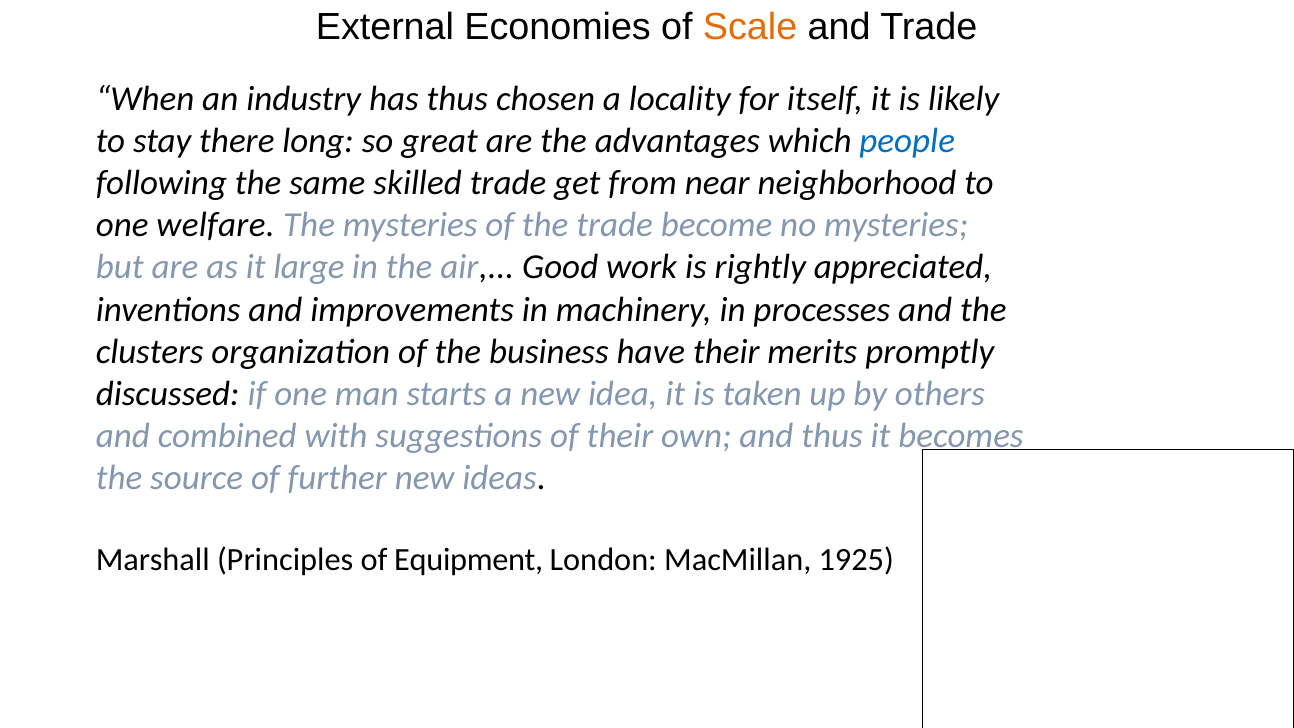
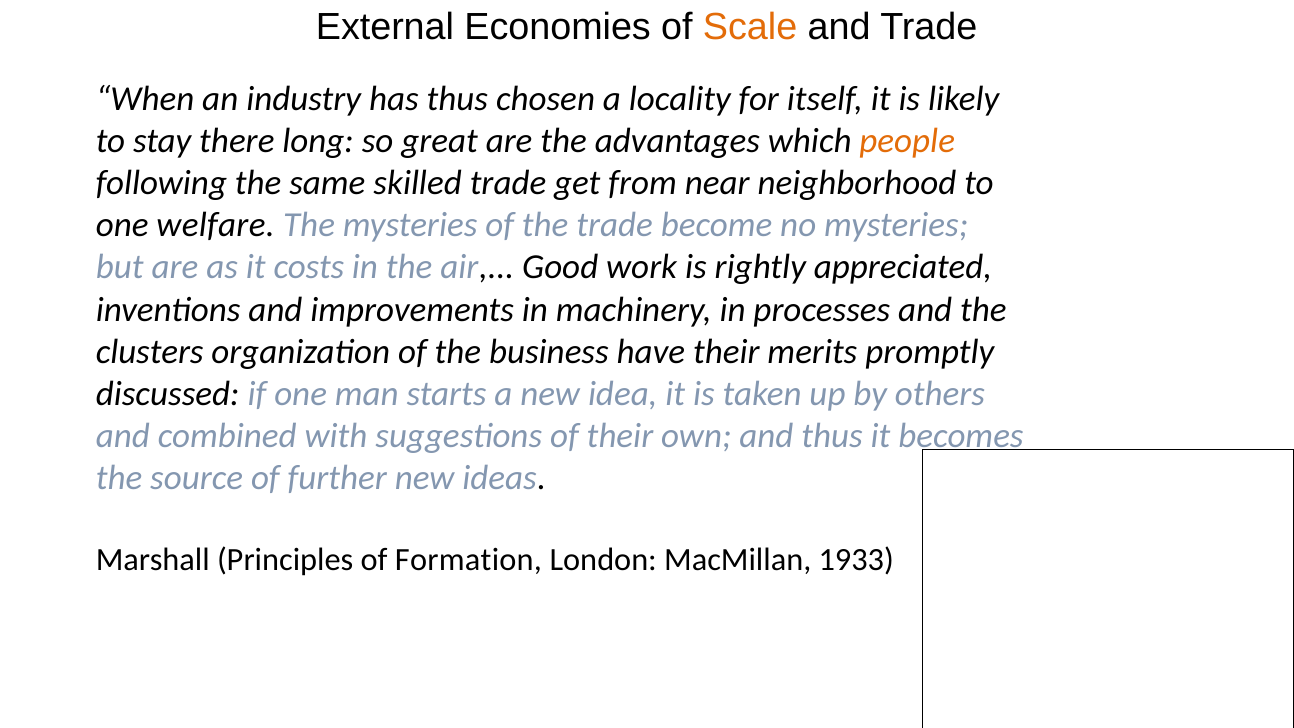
people colour: blue -> orange
large: large -> costs
Equipment: Equipment -> Formation
1925: 1925 -> 1933
